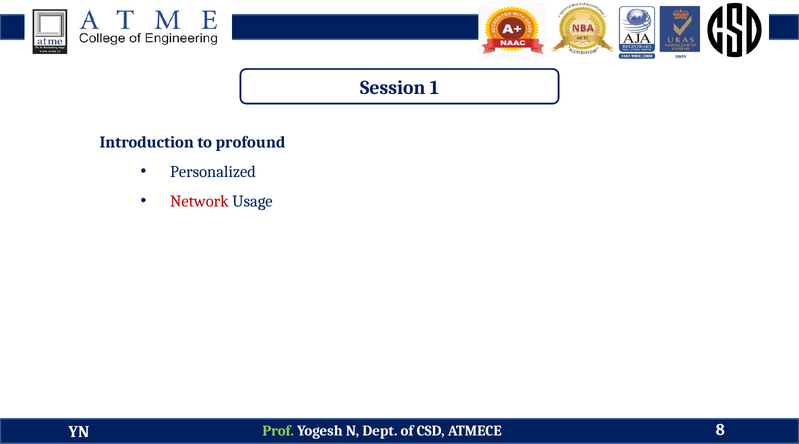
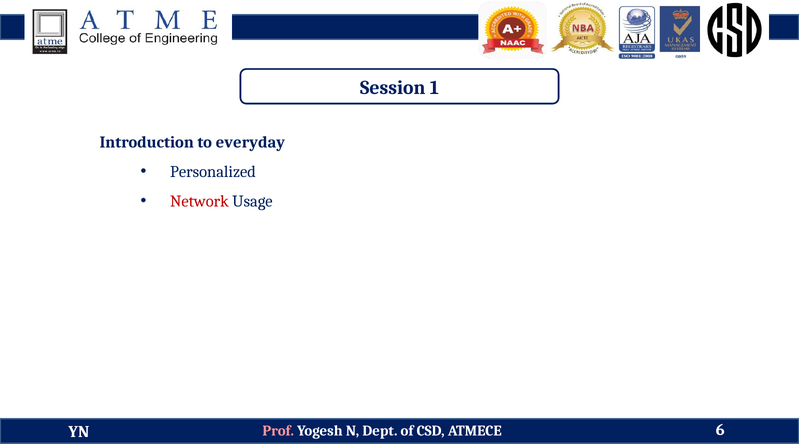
profound: profound -> everyday
Prof colour: light green -> pink
8: 8 -> 6
